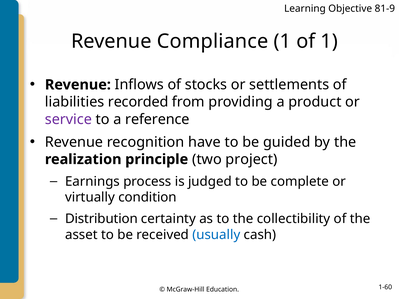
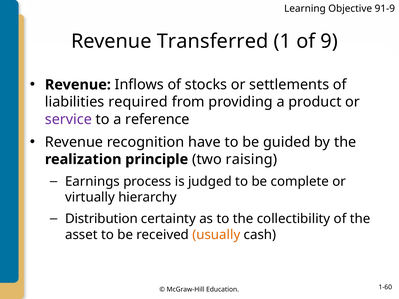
81-9: 81-9 -> 91-9
Compliance: Compliance -> Transferred
of 1: 1 -> 9
recorded: recorded -> required
project: project -> raising
condition: condition -> hierarchy
usually colour: blue -> orange
